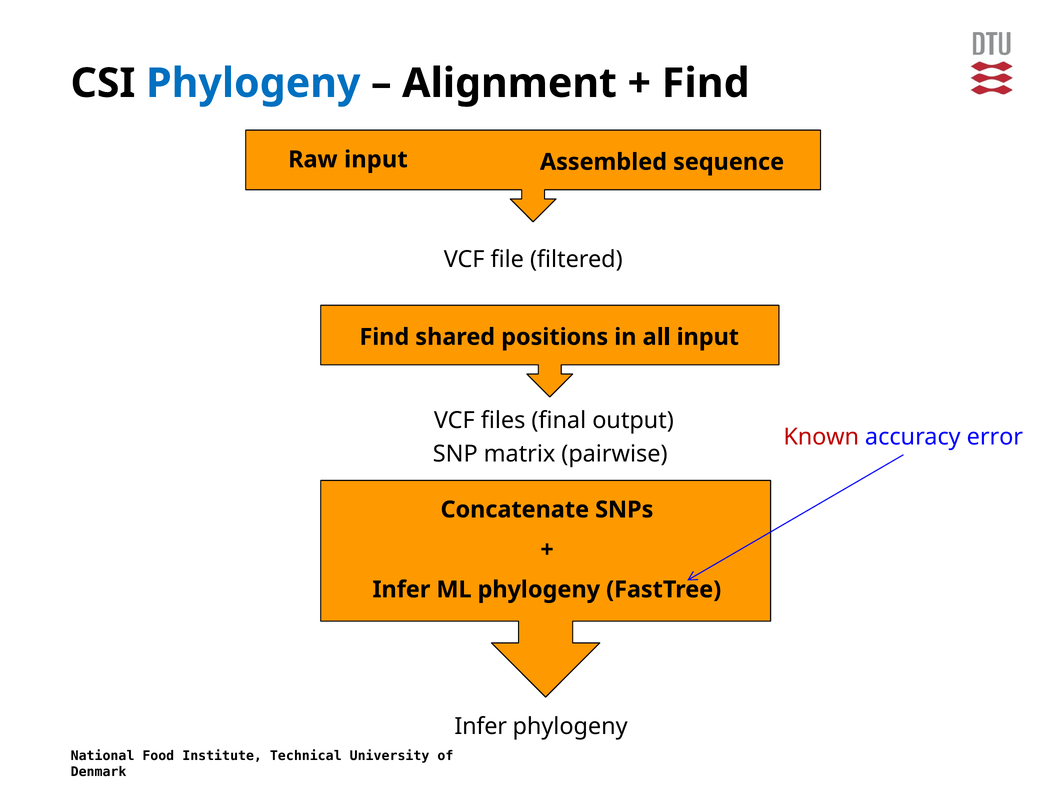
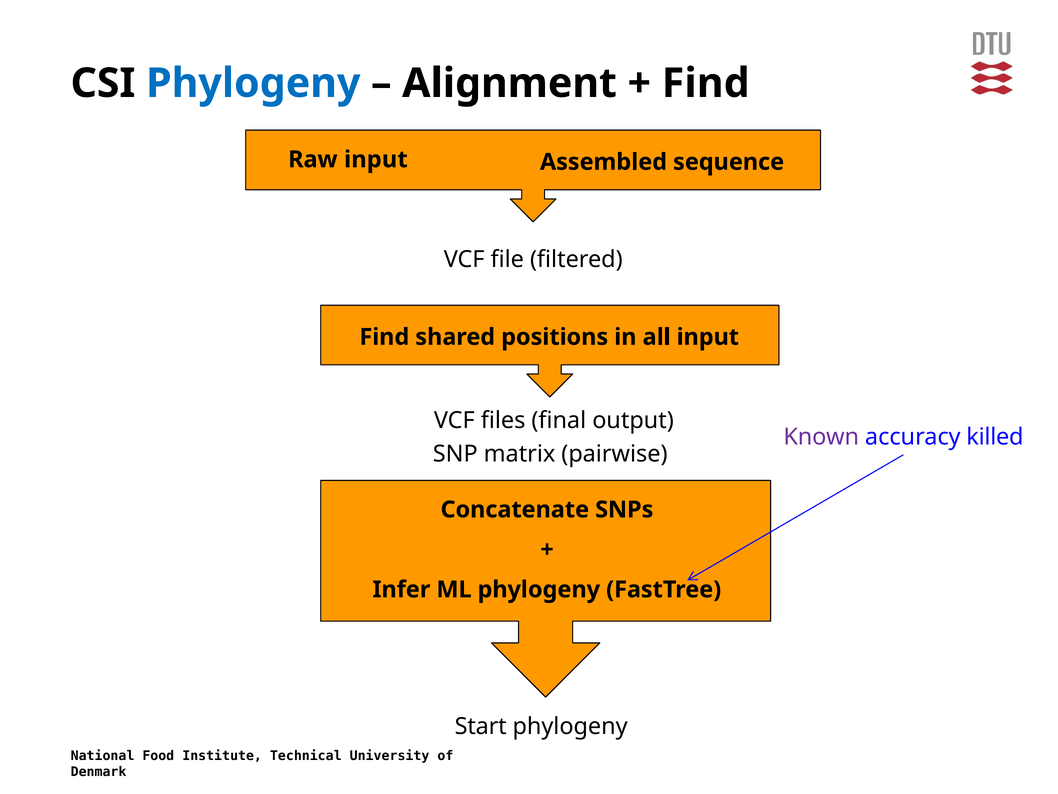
Known colour: red -> purple
error: error -> killed
Infer at (481, 726): Infer -> Start
